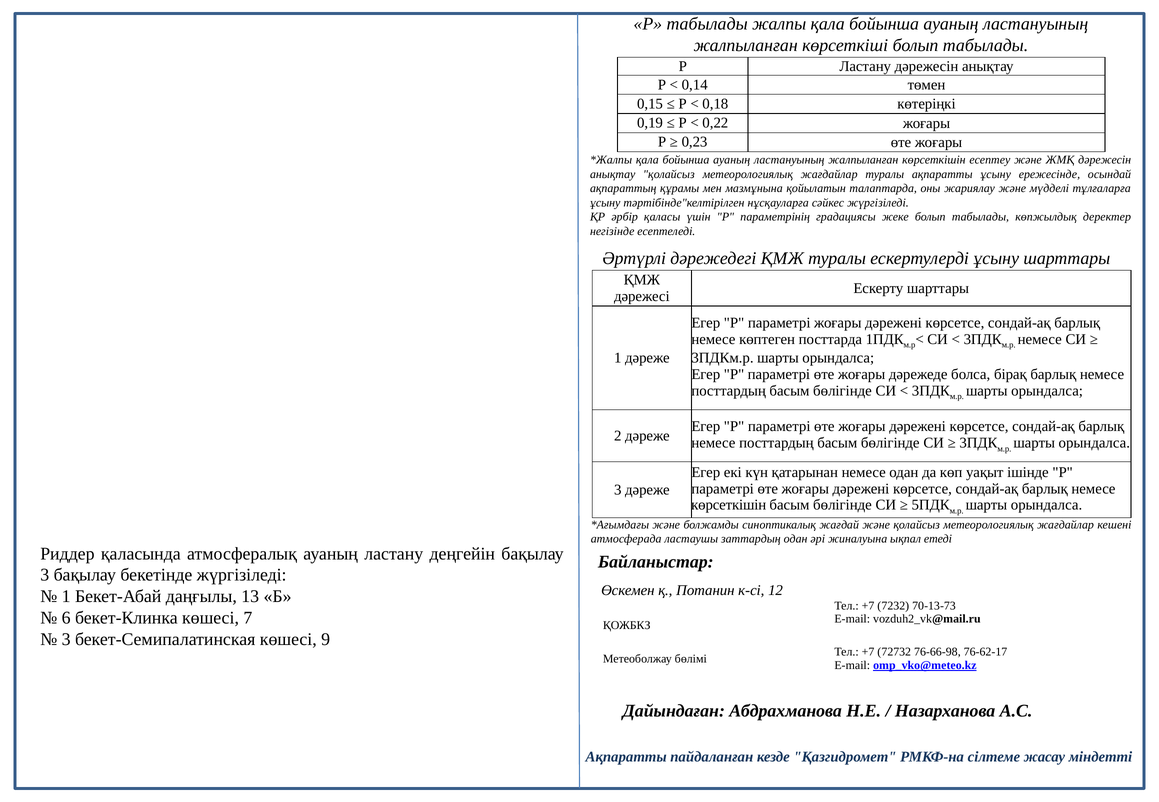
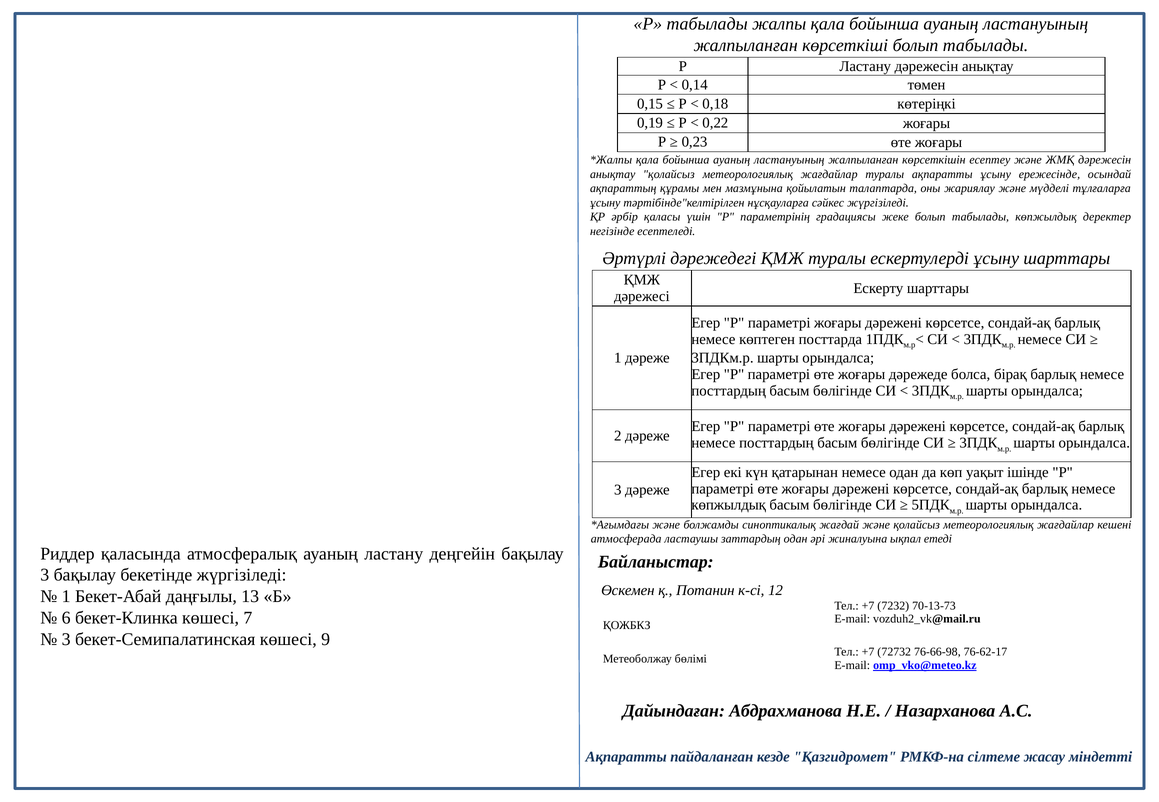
көрсеткішін at (729, 505): көрсеткішін -> көпжылдық
